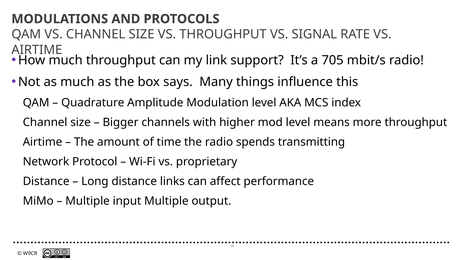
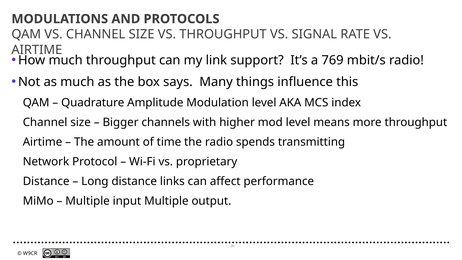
705: 705 -> 769
